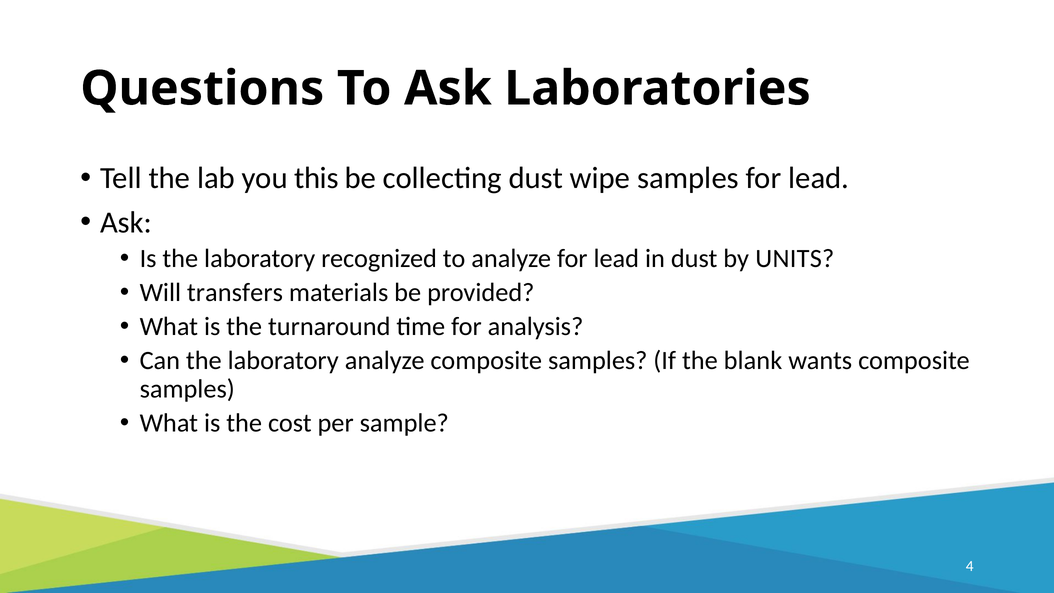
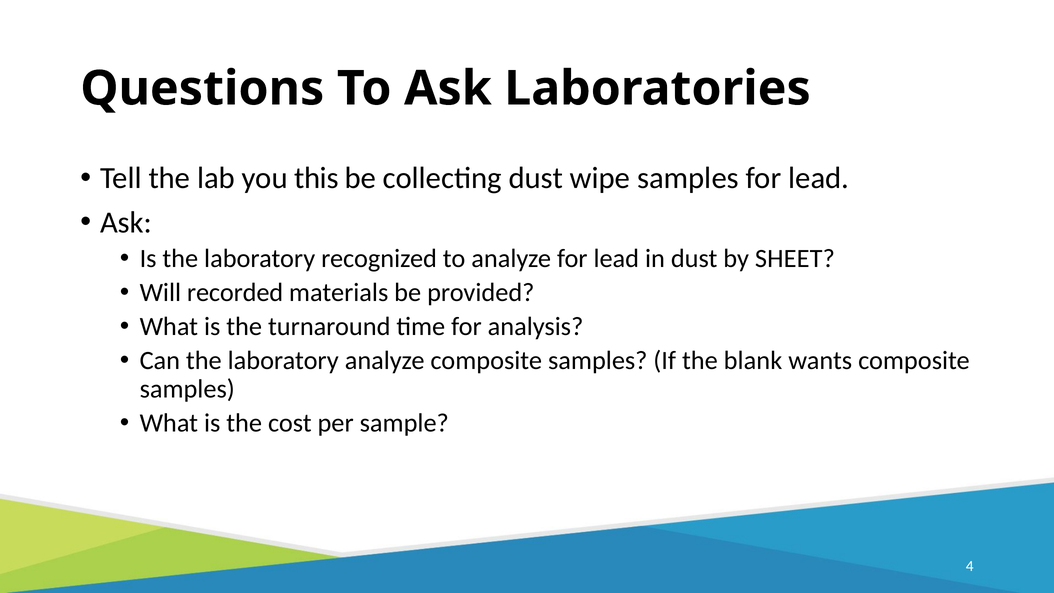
UNITS: UNITS -> SHEET
transfers: transfers -> recorded
